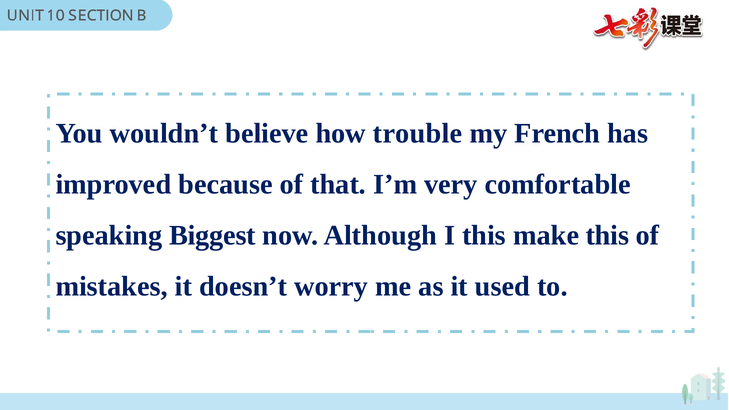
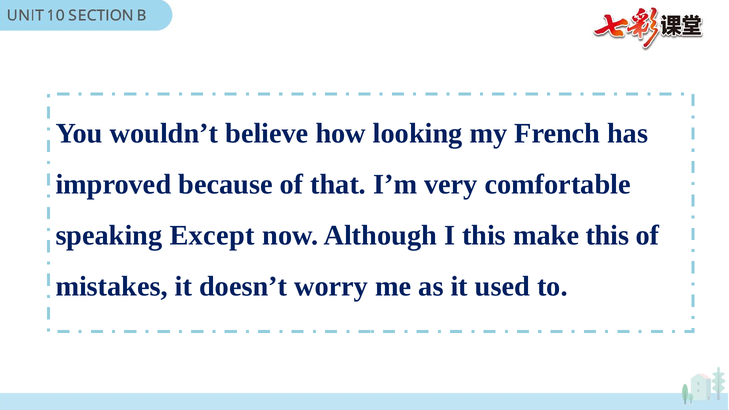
trouble: trouble -> looking
Biggest: Biggest -> Except
